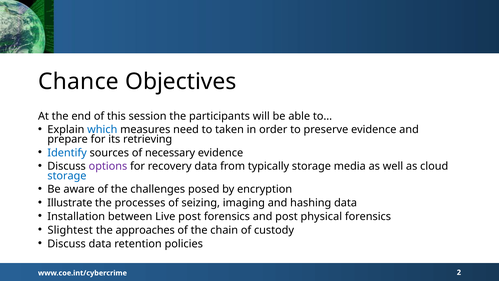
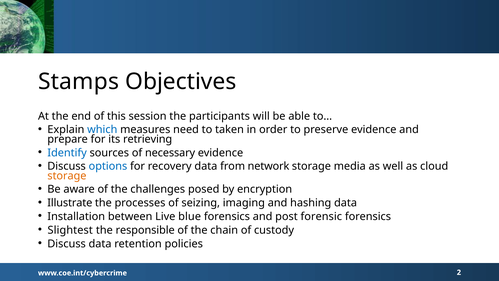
Chance: Chance -> Stamps
options colour: purple -> blue
typically: typically -> network
storage at (67, 176) colour: blue -> orange
Live post: post -> blue
physical: physical -> forensic
approaches: approaches -> responsible
